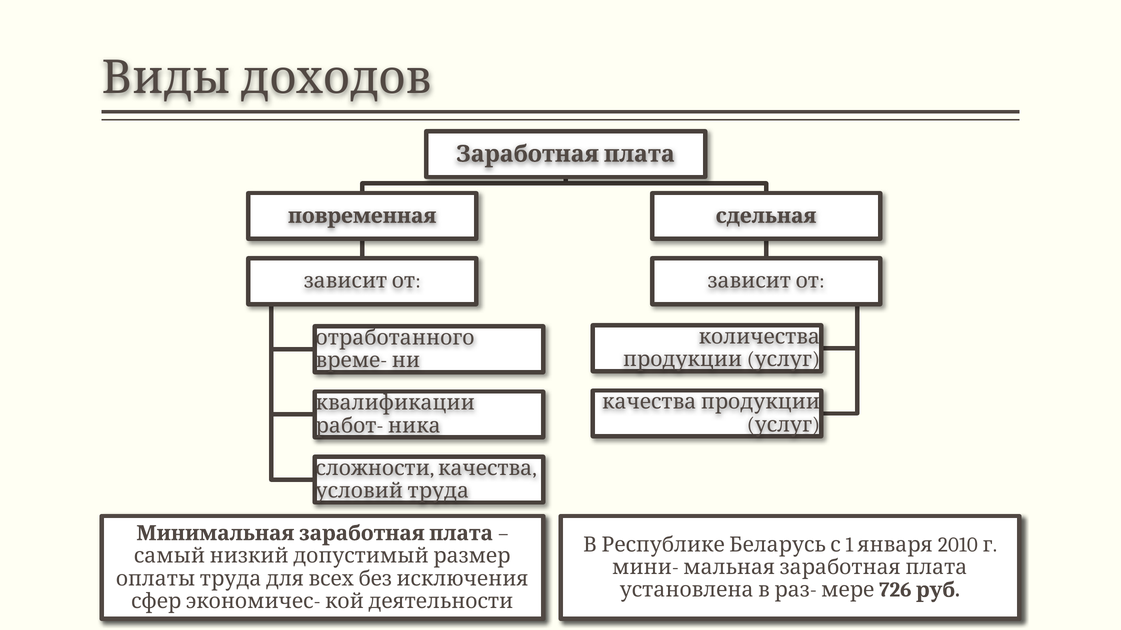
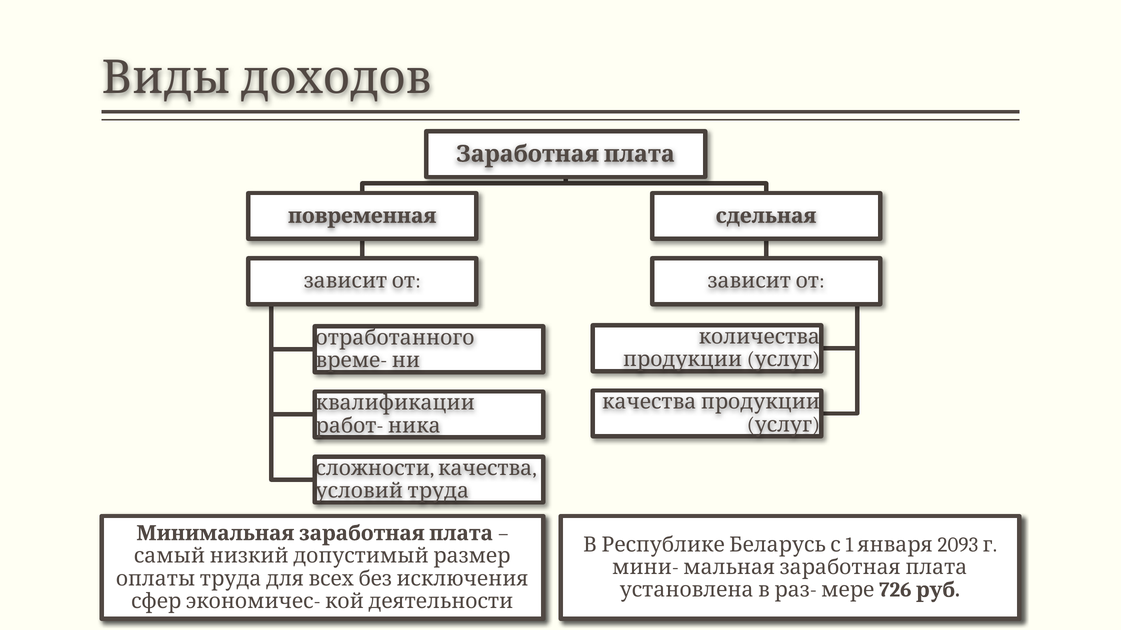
2010: 2010 -> 2093
